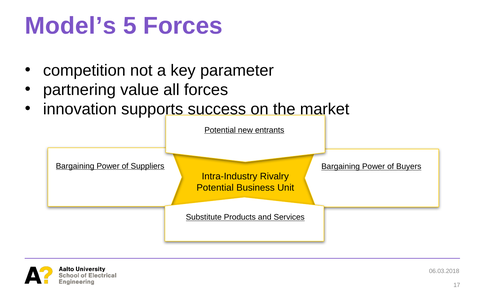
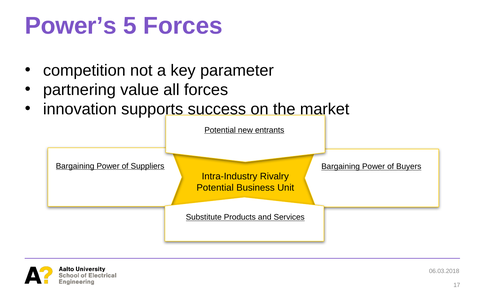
Model’s: Model’s -> Power’s
